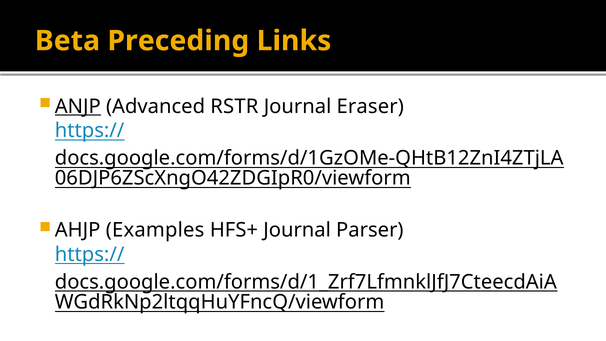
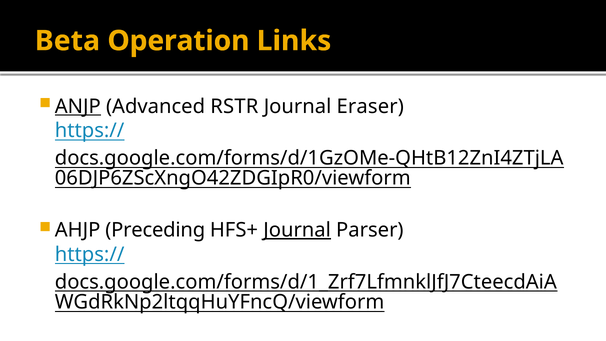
Preceding: Preceding -> Operation
Examples: Examples -> Preceding
Journal at (297, 230) underline: none -> present
